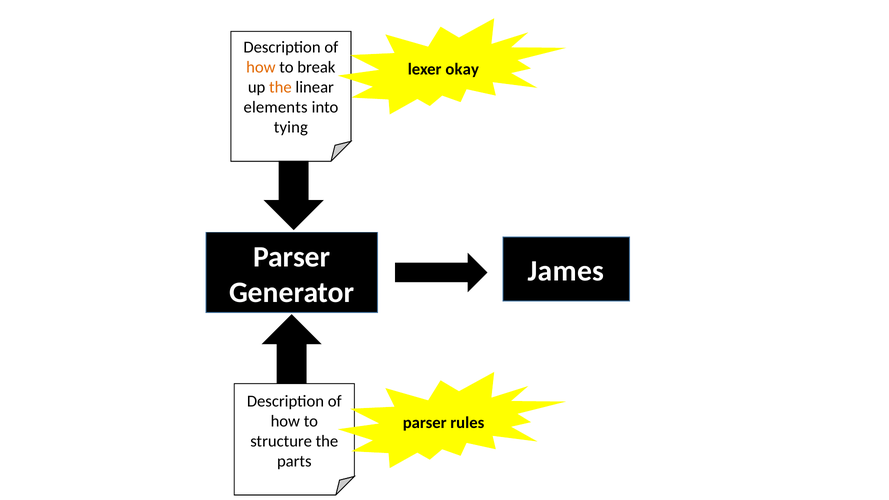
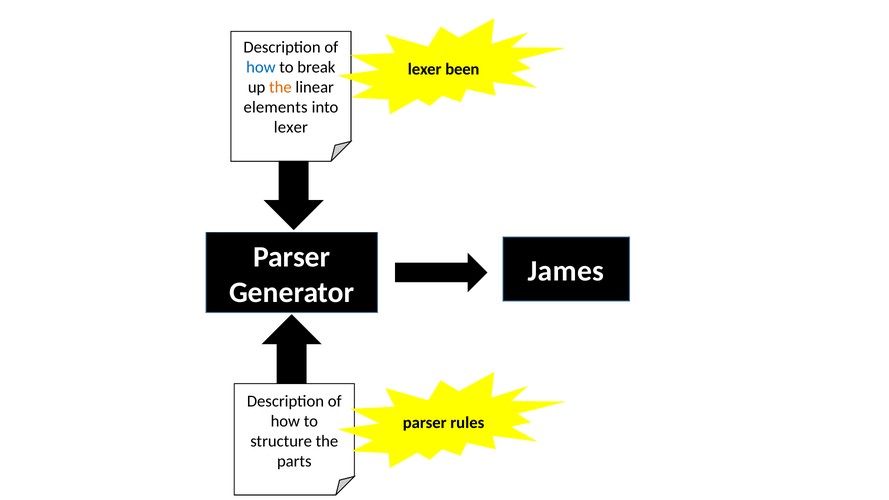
how at (261, 67) colour: orange -> blue
okay: okay -> been
tying at (291, 128): tying -> lexer
